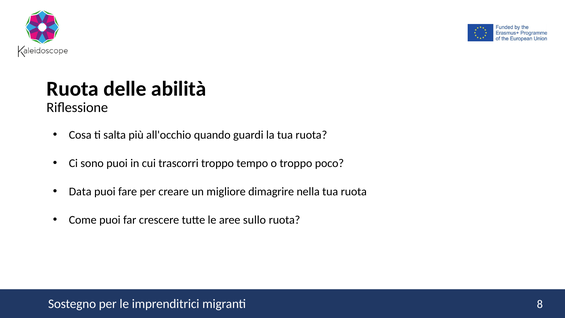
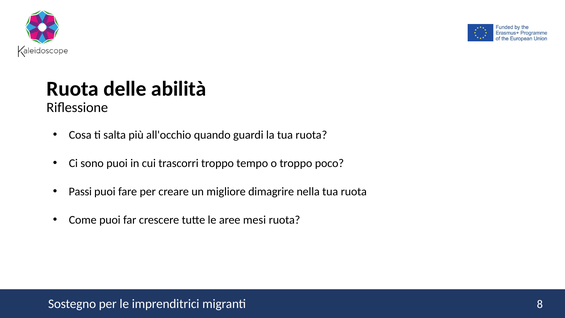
Data: Data -> Passi
sullo: sullo -> mesi
